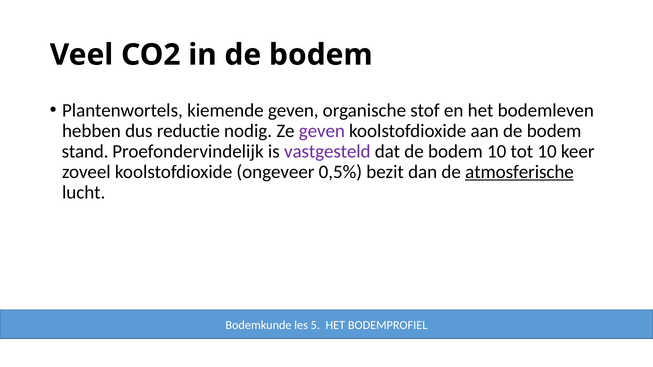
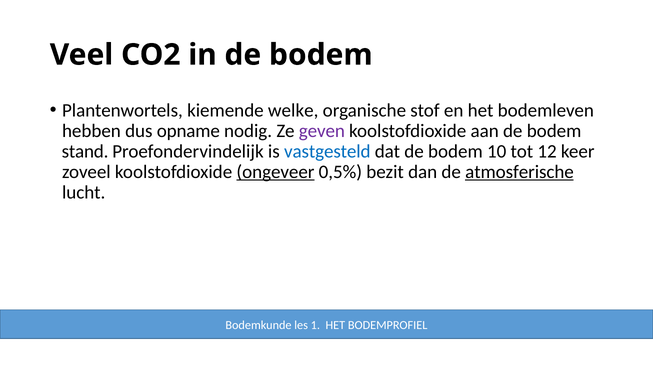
kiemende geven: geven -> welke
reductie: reductie -> opname
vastgesteld colour: purple -> blue
tot 10: 10 -> 12
ongeveer underline: none -> present
5: 5 -> 1
